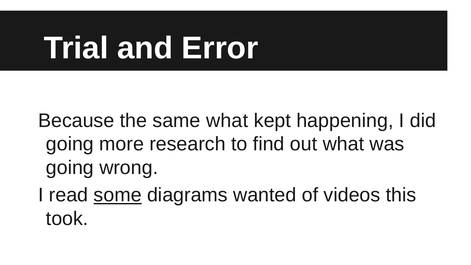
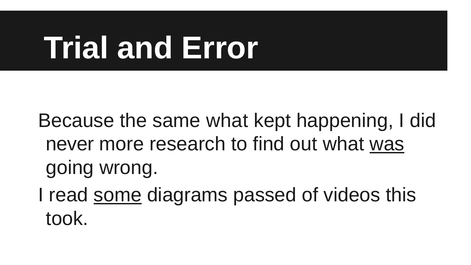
going at (70, 144): going -> never
was underline: none -> present
wanted: wanted -> passed
